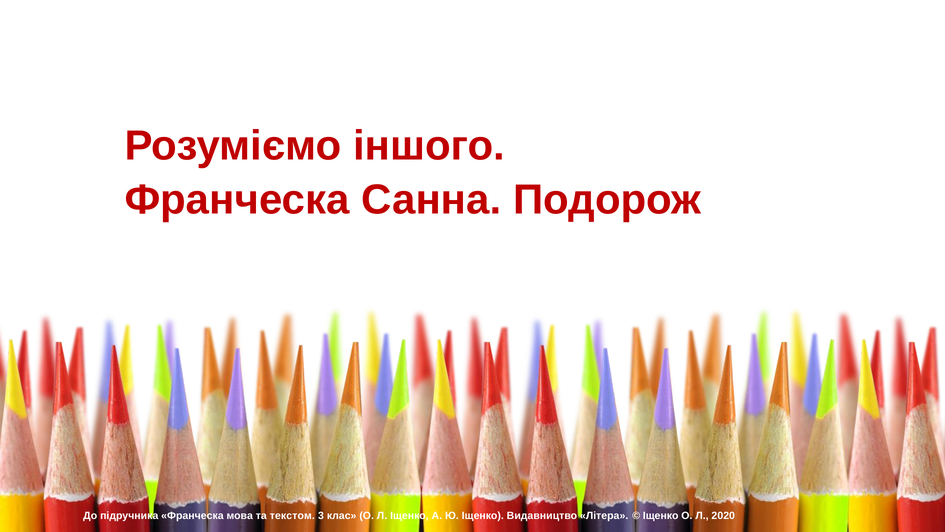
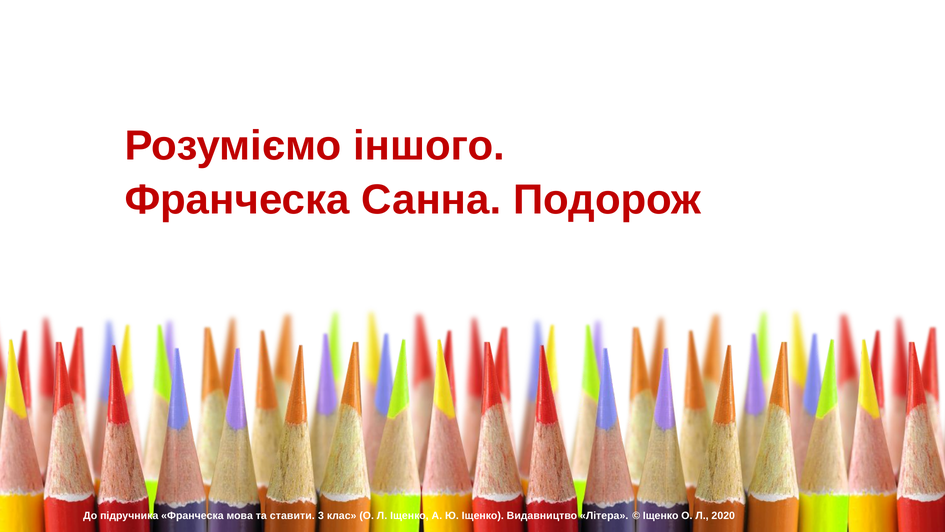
текстом: текстом -> ставити
